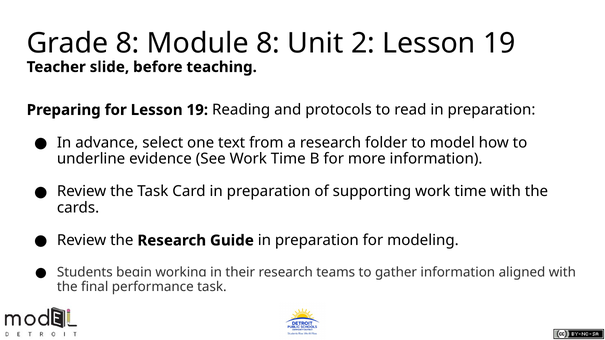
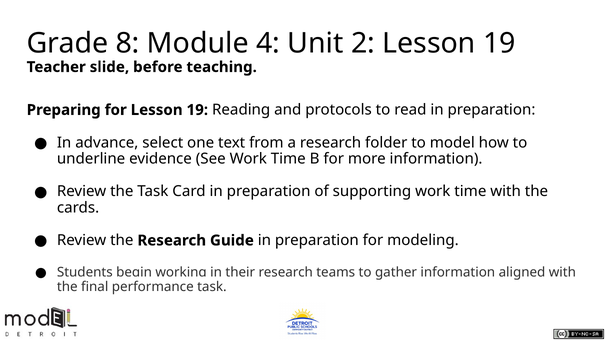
Module 8: 8 -> 4
